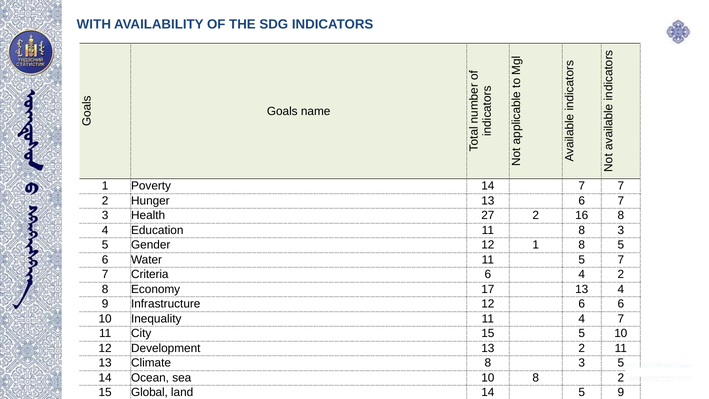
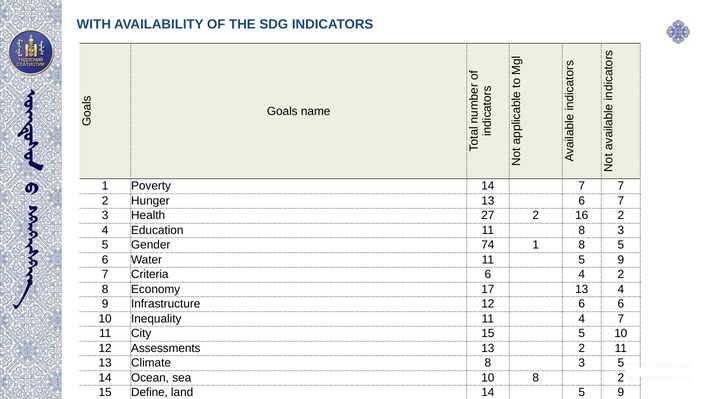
16 8: 8 -> 2
Gender 12: 12 -> 74
11 5 7: 7 -> 9
12 Development: Development -> Assessments
Global: Global -> Define
